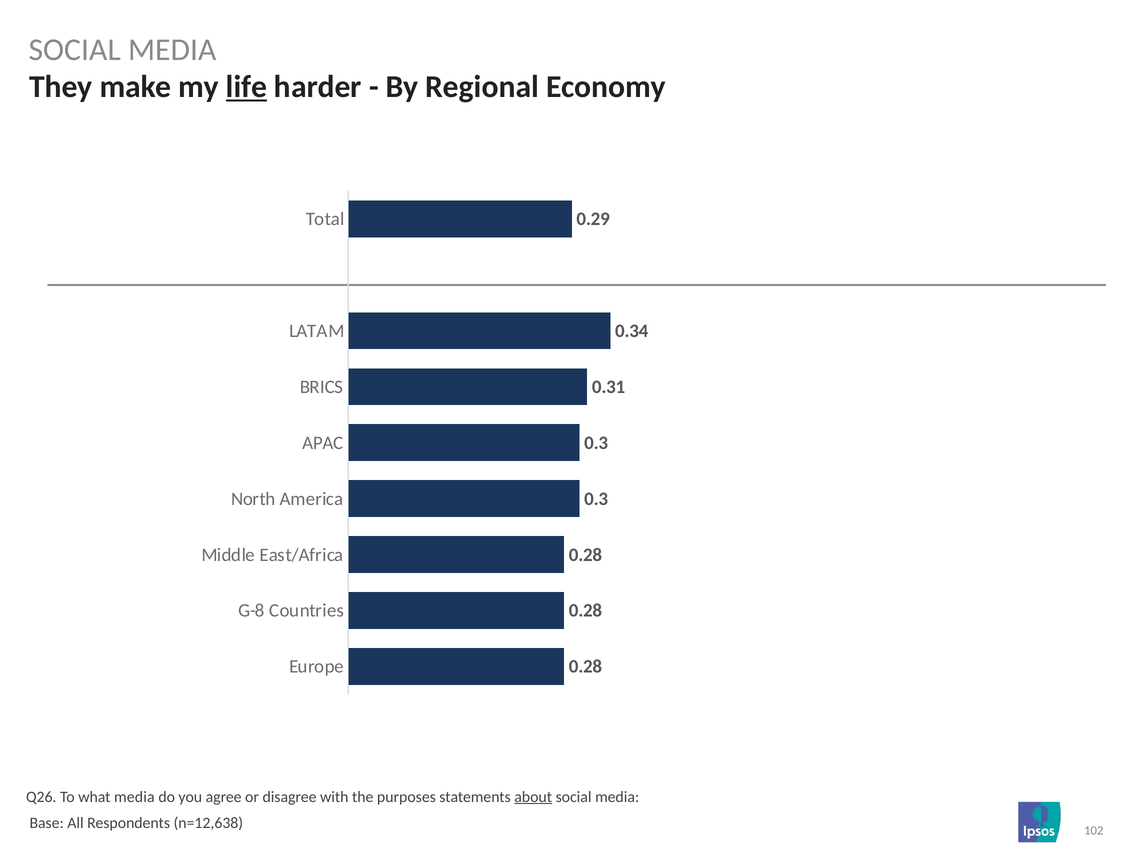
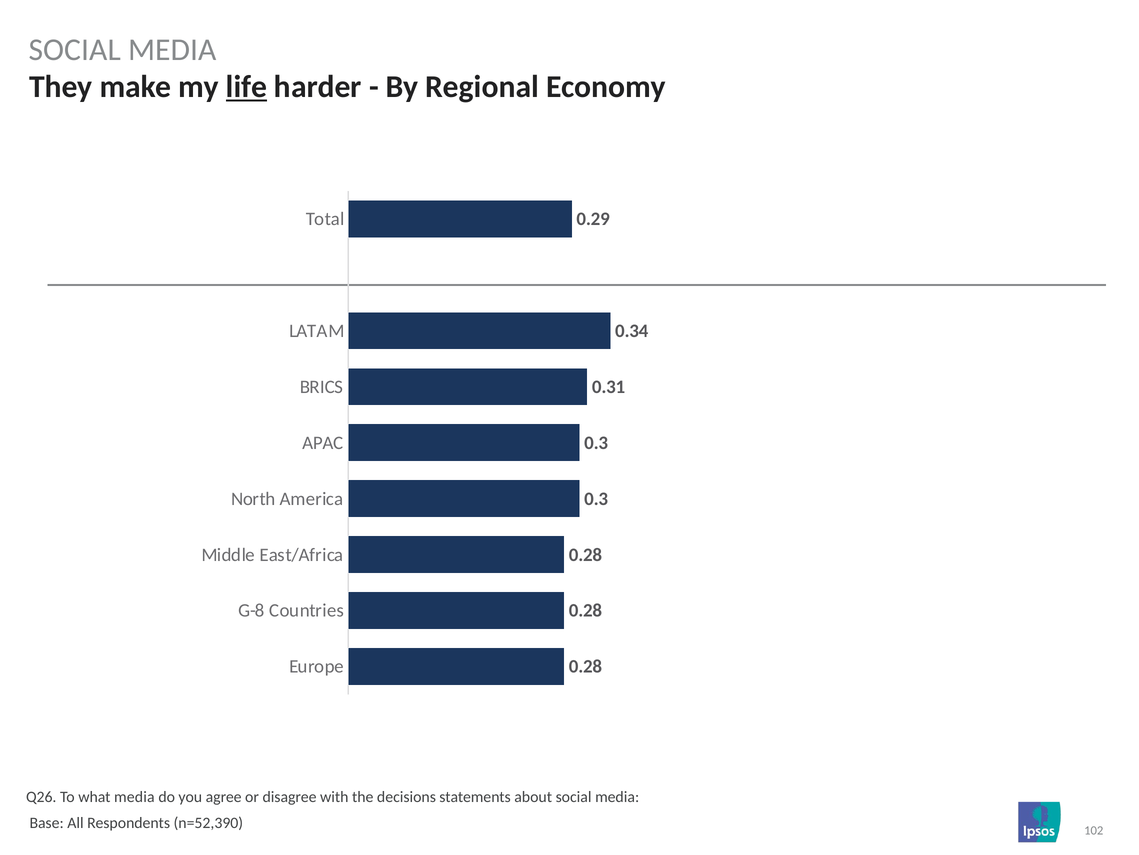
purposes: purposes -> decisions
about underline: present -> none
n=12,638: n=12,638 -> n=52,390
